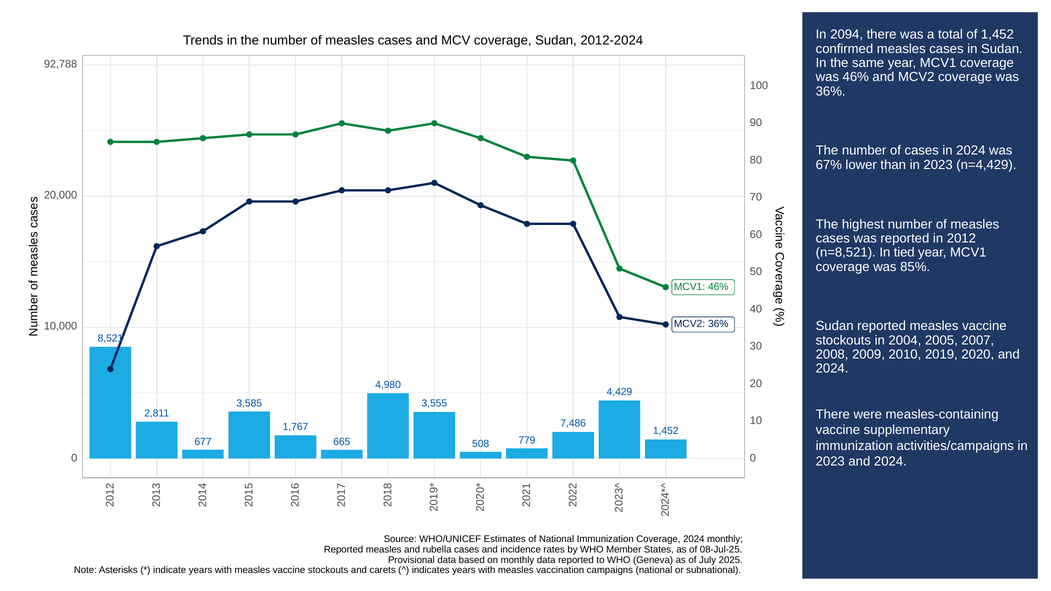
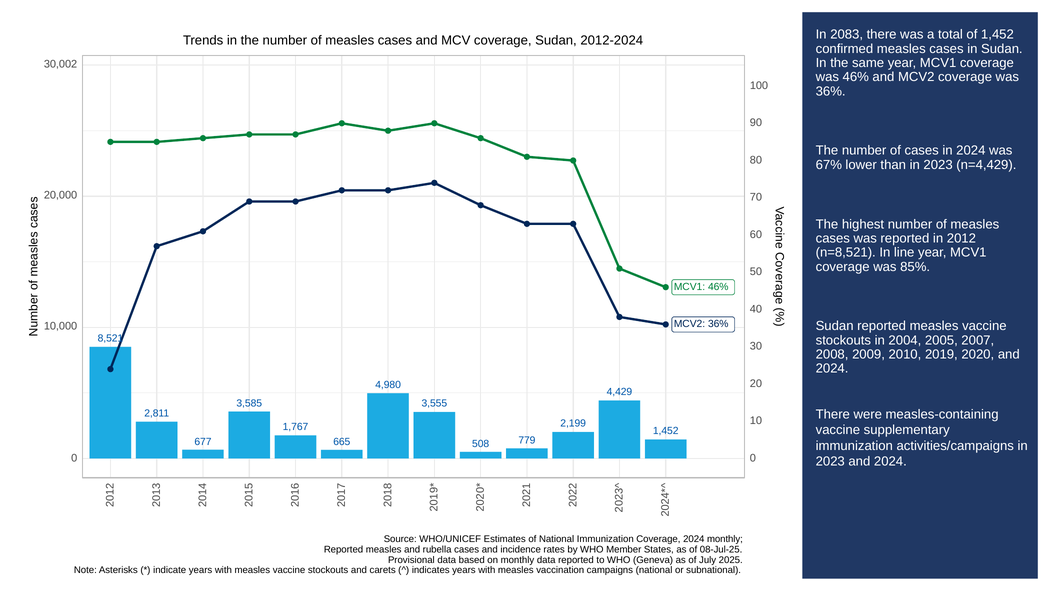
2094: 2094 -> 2083
92,788: 92,788 -> 30,002
tied: tied -> line
7,486: 7,486 -> 2,199
